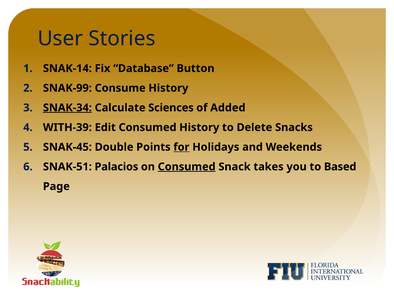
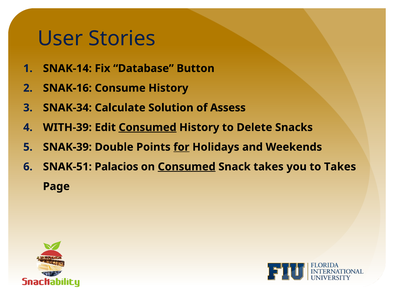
SNAK-99: SNAK-99 -> SNAK-16
SNAK-34 underline: present -> none
Sciences: Sciences -> Solution
Added: Added -> Assess
Consumed at (148, 128) underline: none -> present
SNAK-45: SNAK-45 -> SNAK-39
to Based: Based -> Takes
